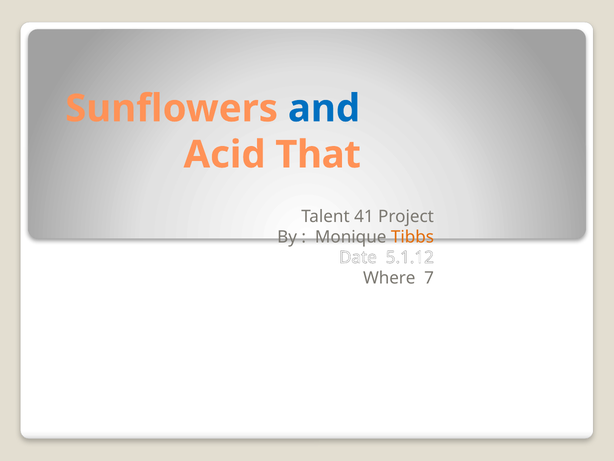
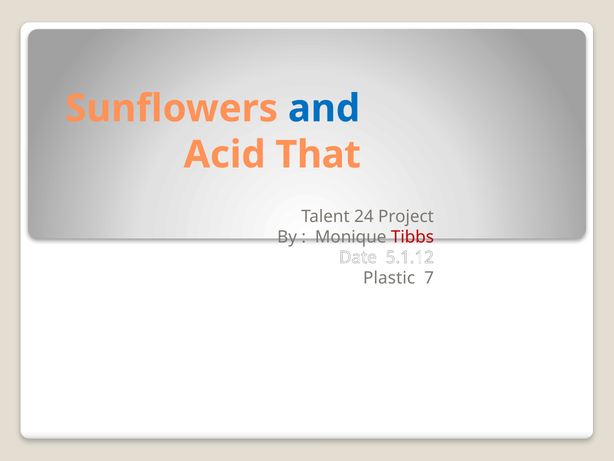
41: 41 -> 24
Tibbs colour: orange -> red
Where: Where -> Plastic
